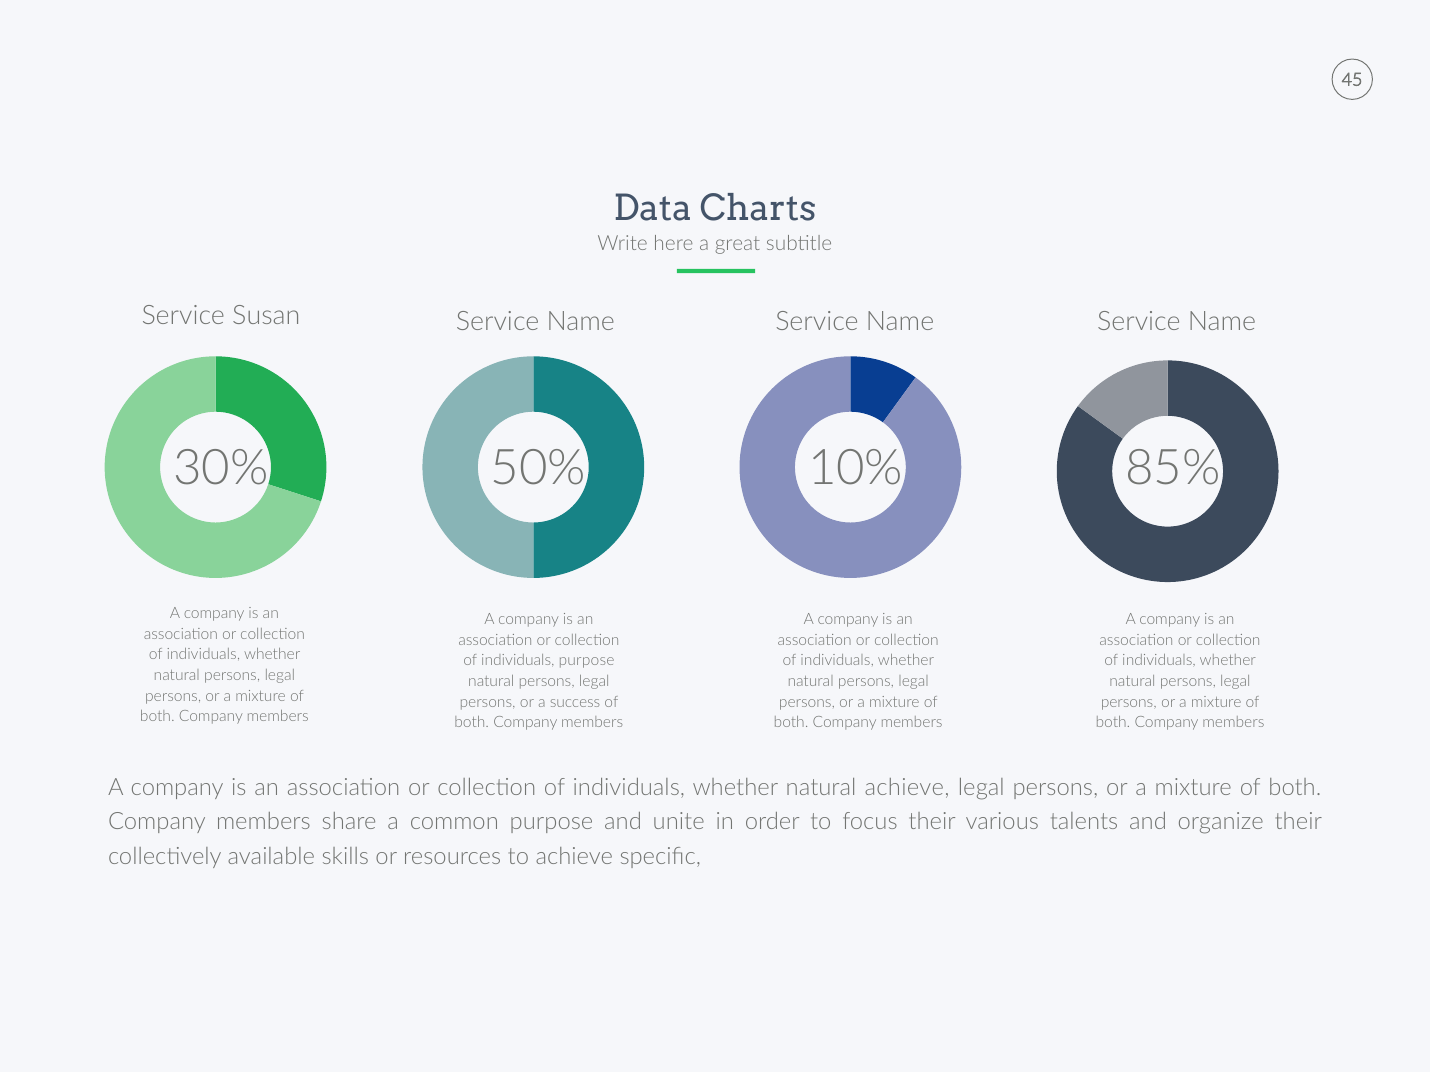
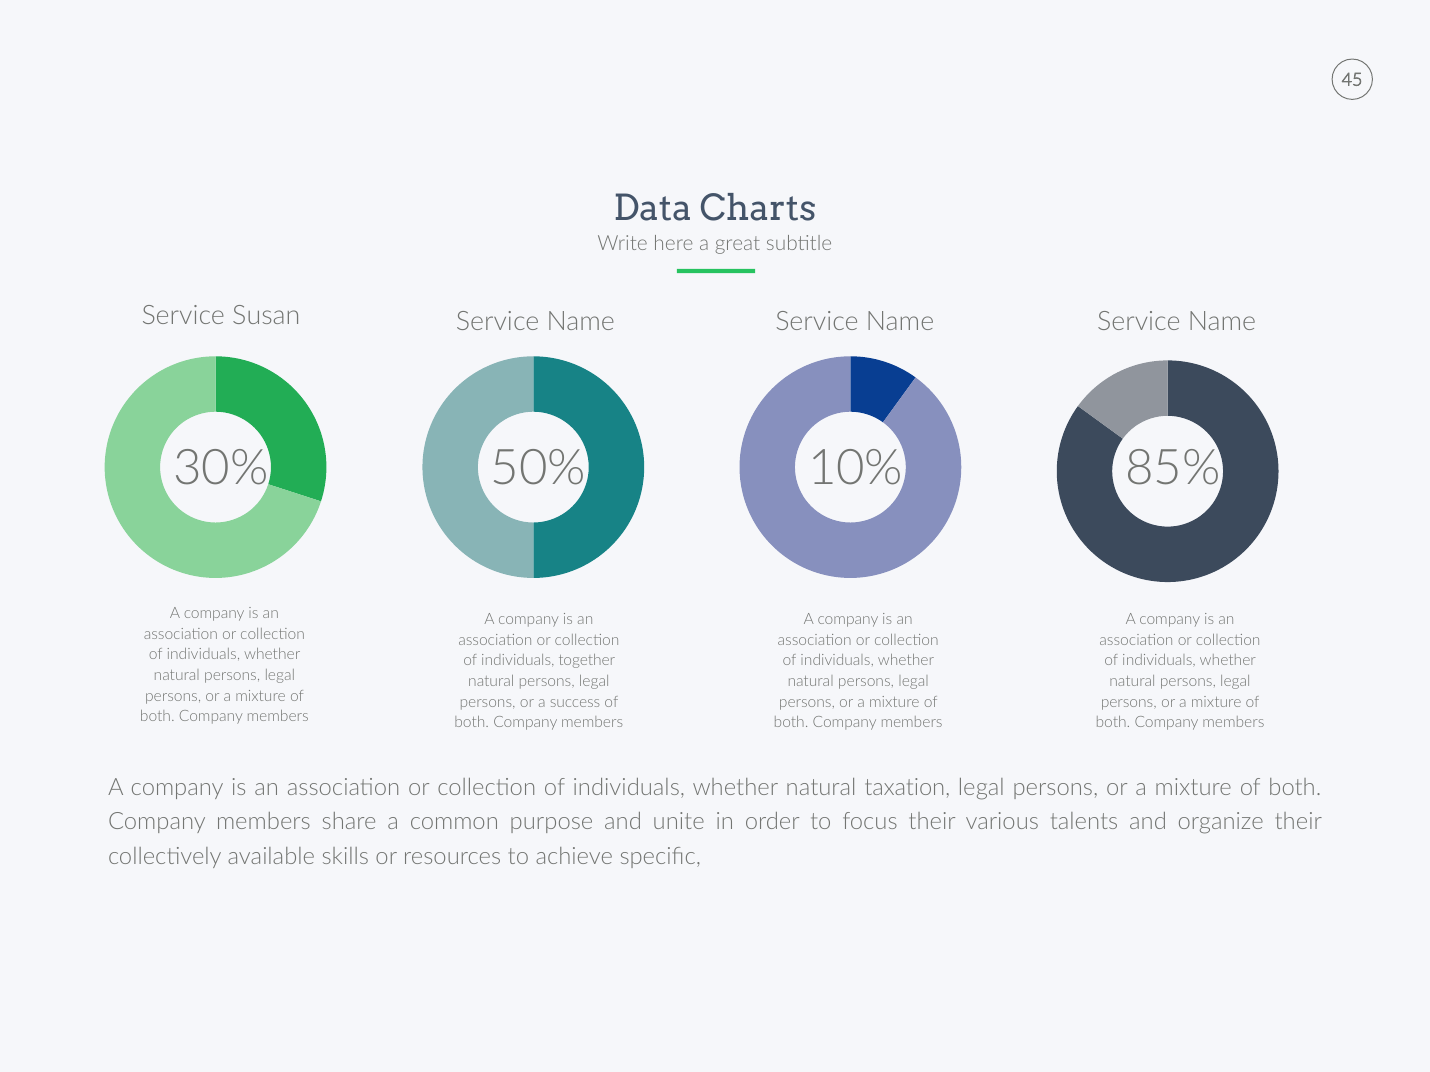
individuals purpose: purpose -> together
natural achieve: achieve -> taxation
